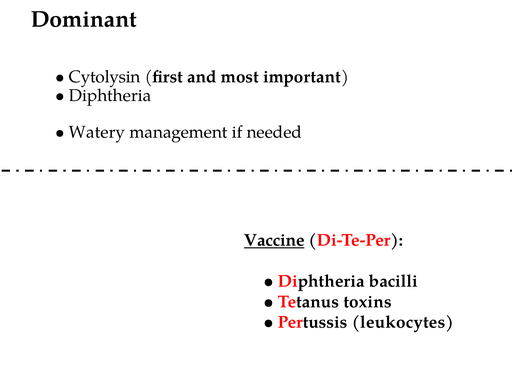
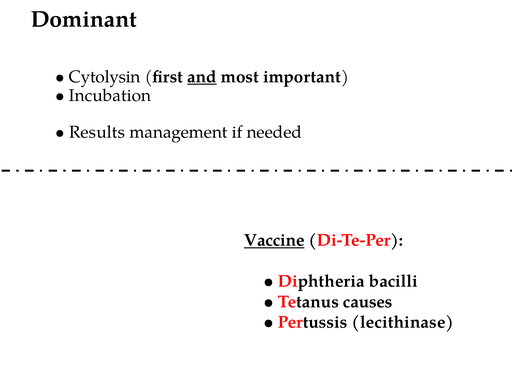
and underline: none -> present
Diphtheria at (110, 95): Diphtheria -> Incubation
Watery: Watery -> Results
toxins: toxins -> causes
leukocytes: leukocytes -> lecithinase
